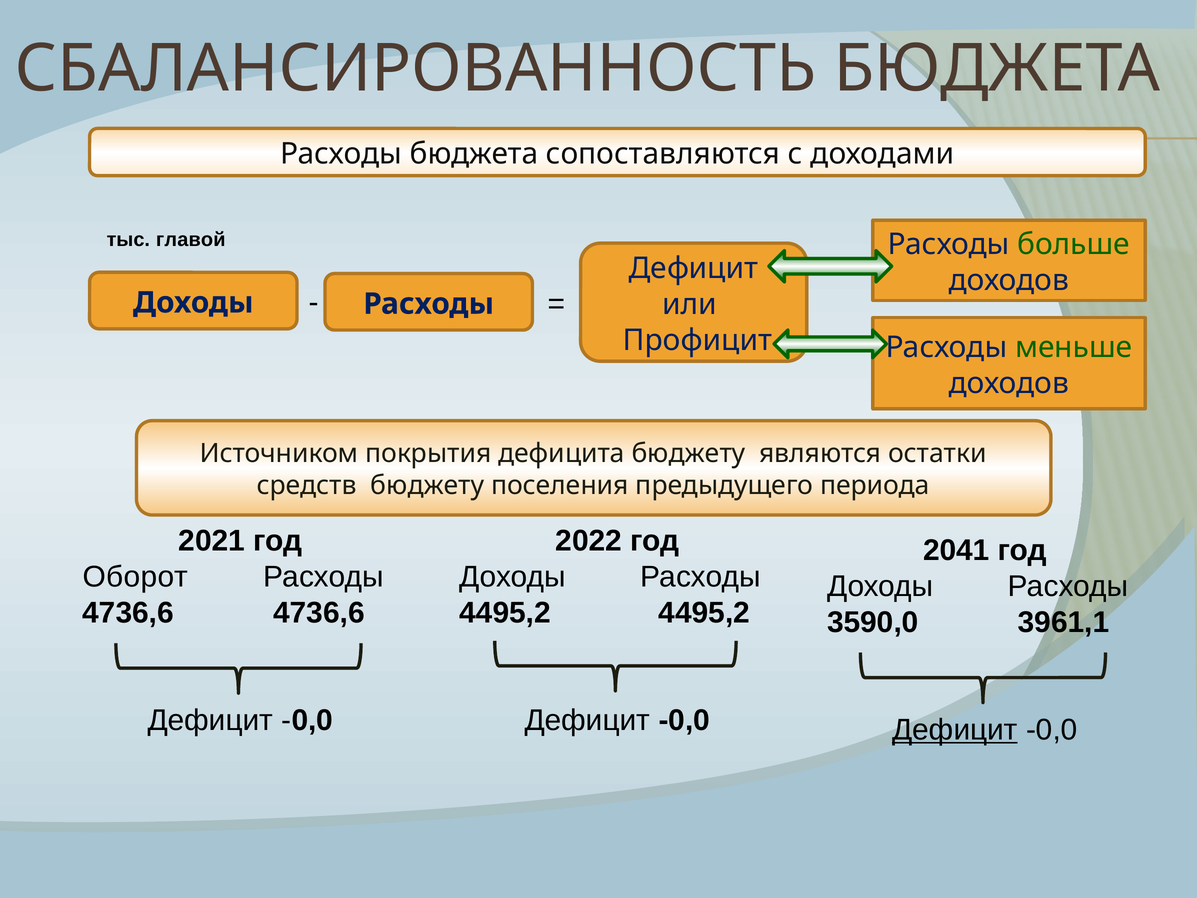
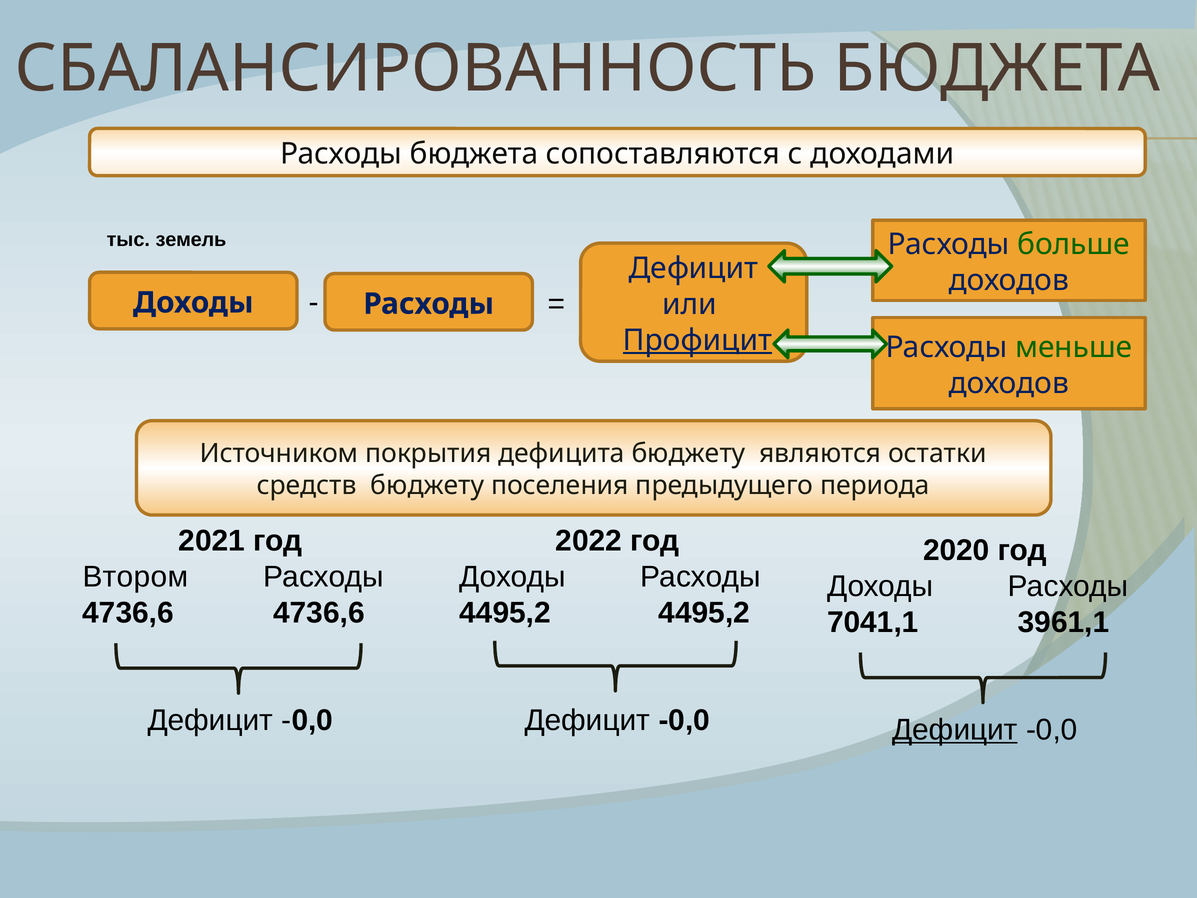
главой: главой -> земель
Профицит underline: none -> present
2041: 2041 -> 2020
Оборот: Оборот -> Втором
3590,0: 3590,0 -> 7041,1
